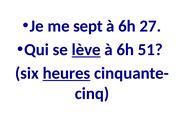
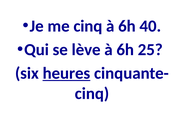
me sept: sept -> cinq
27: 27 -> 40
lève underline: present -> none
51: 51 -> 25
